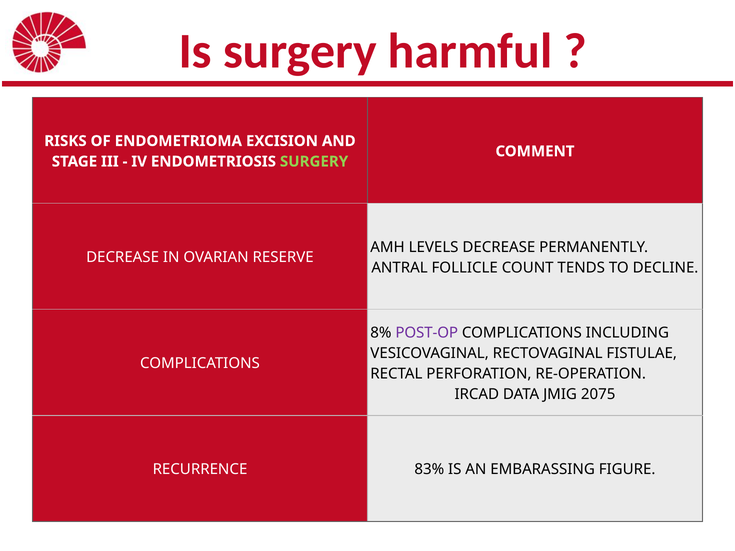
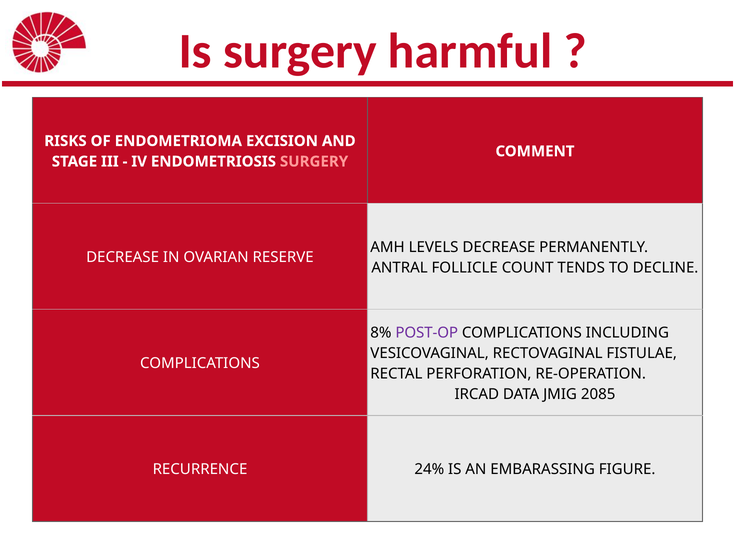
SURGERY at (314, 162) colour: light green -> pink
2075: 2075 -> 2085
83%: 83% -> 24%
